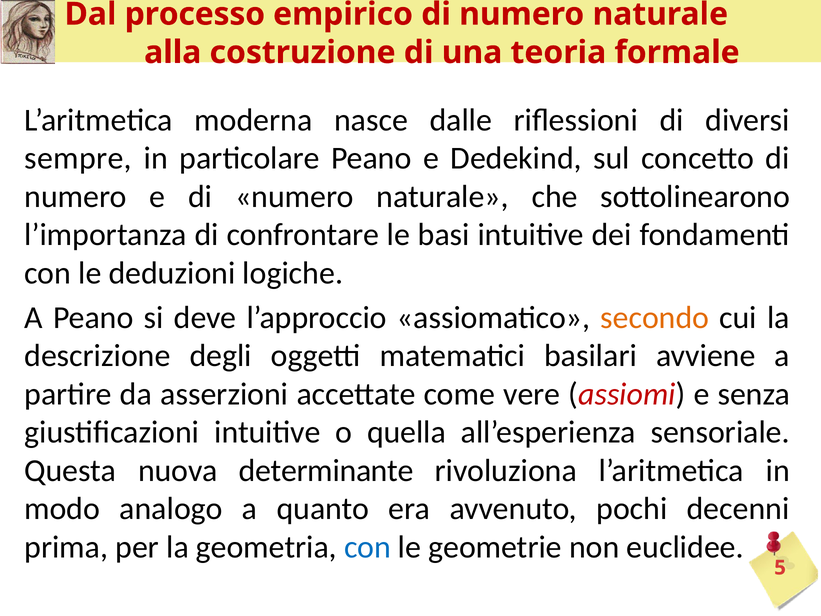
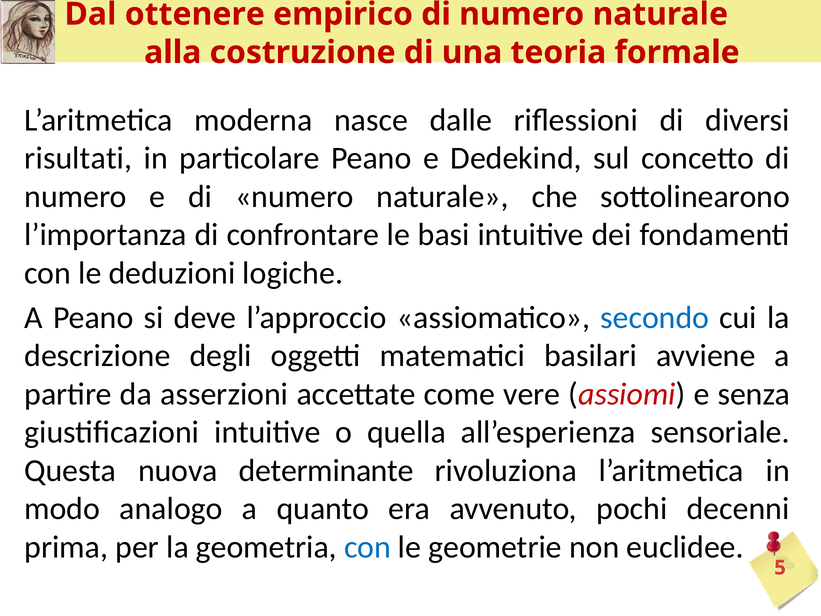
processo: processo -> ottenere
sempre: sempre -> risultati
secondo colour: orange -> blue
